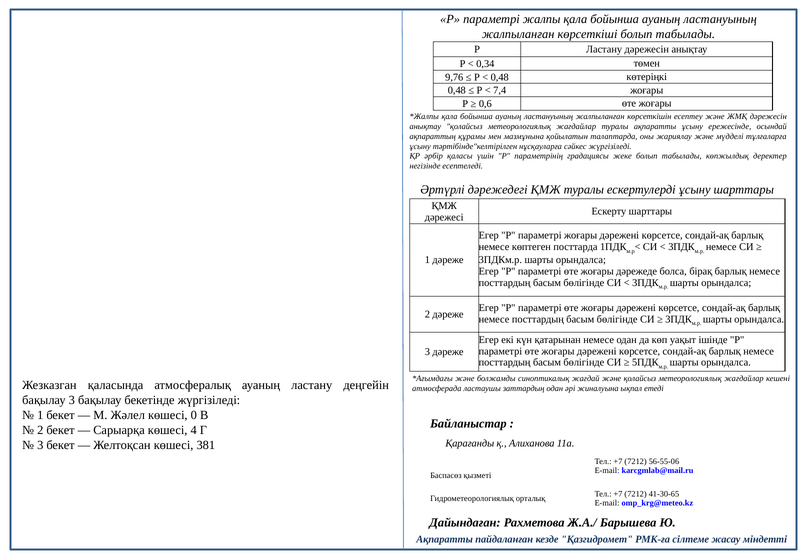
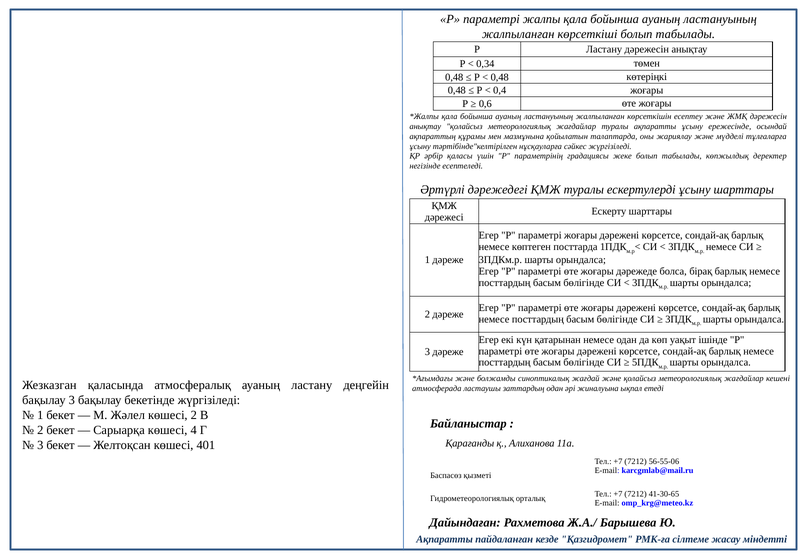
9,76 at (454, 77): 9,76 -> 0,48
7,4: 7,4 -> 0,4
көшесі 0: 0 -> 2
381: 381 -> 401
